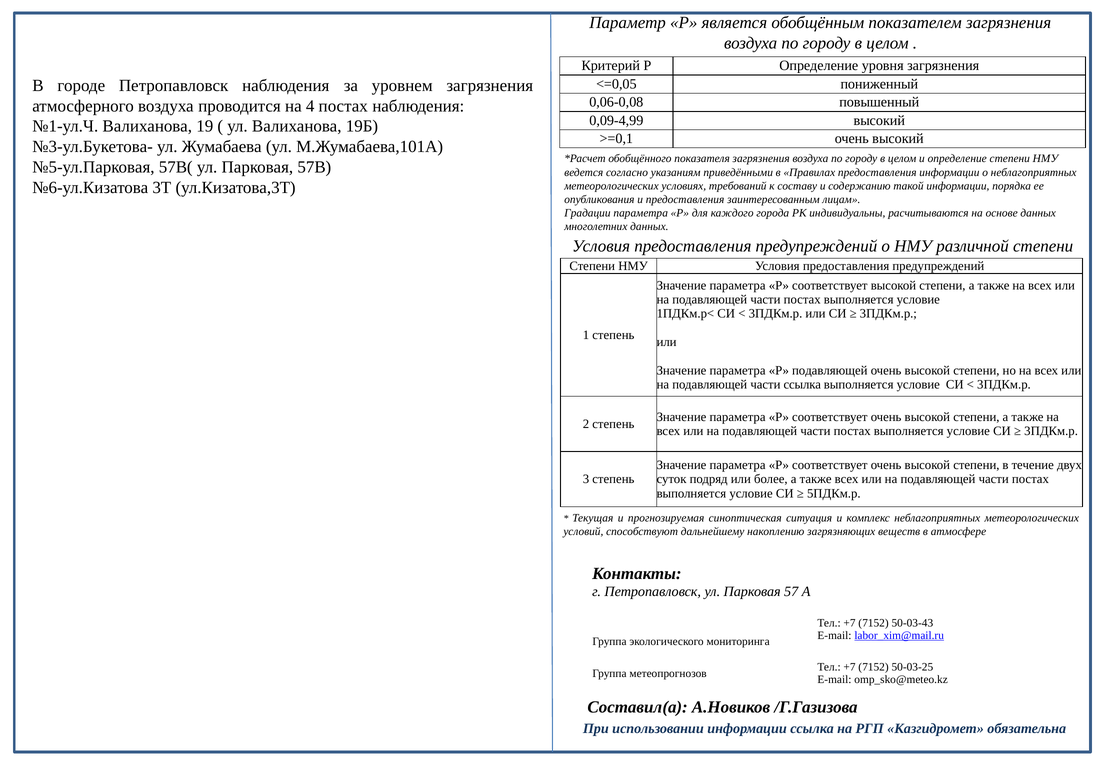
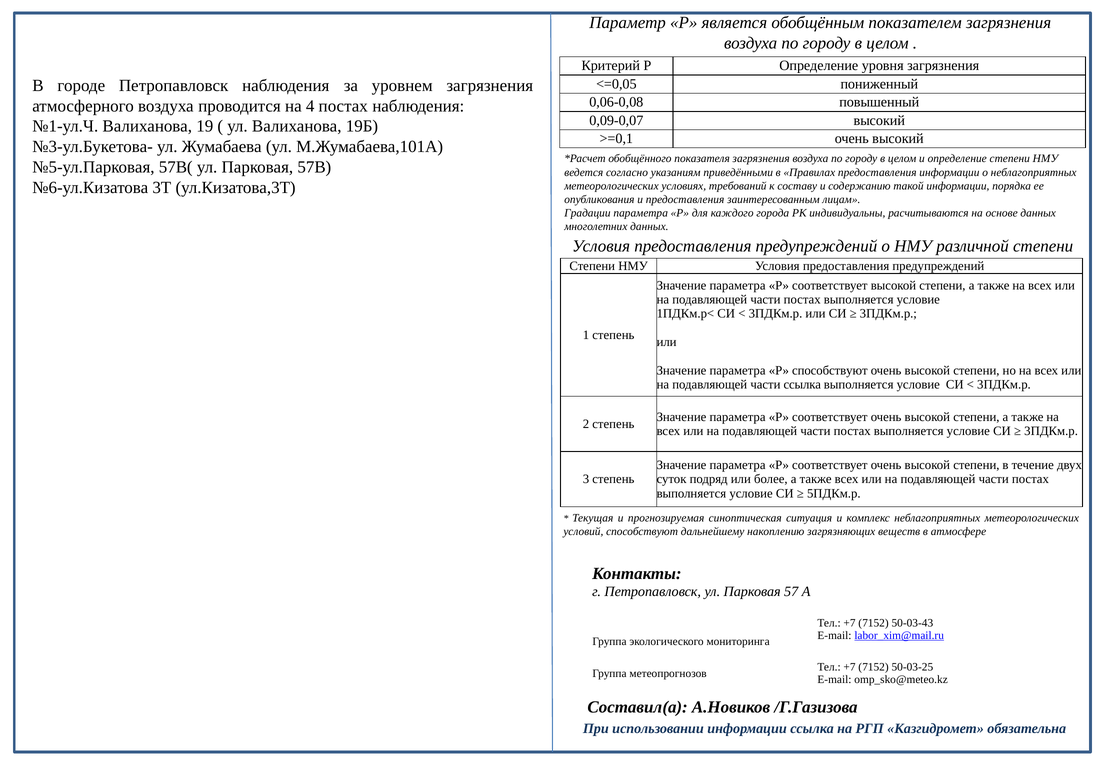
0,09-4,99: 0,09-4,99 -> 0,09-0,07
Р подавляющей: подавляющей -> способствуют
